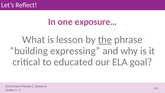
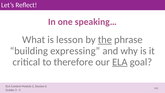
exposure…: exposure… -> speaking…
educated: educated -> therefore
ELA at (120, 62) underline: none -> present
